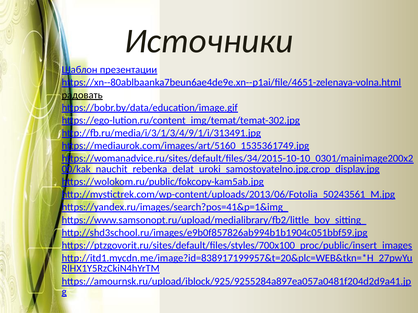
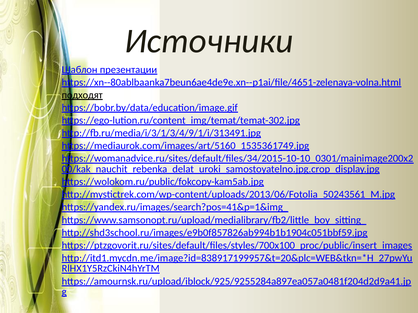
радовать: радовать -> подходят
